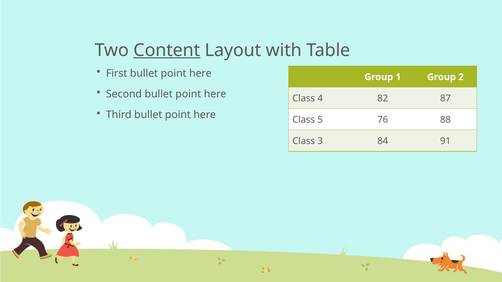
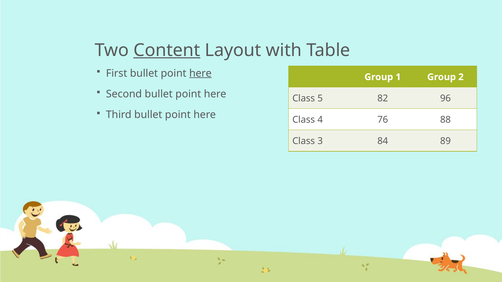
here at (200, 73) underline: none -> present
4: 4 -> 5
87: 87 -> 96
5: 5 -> 4
91: 91 -> 89
